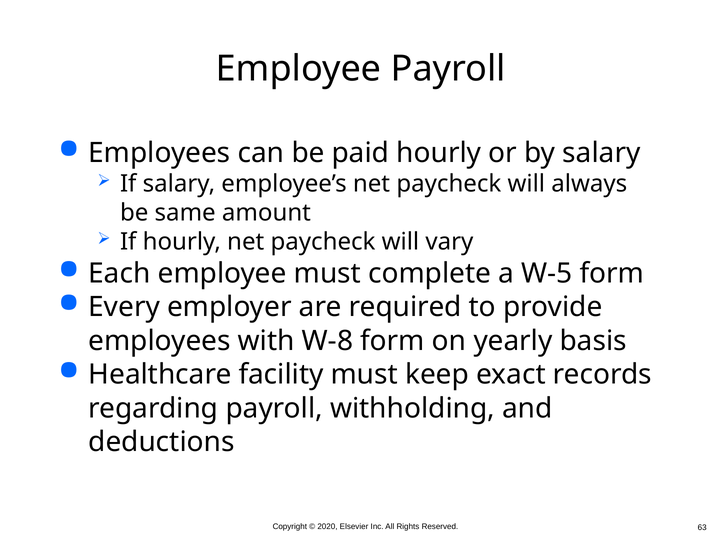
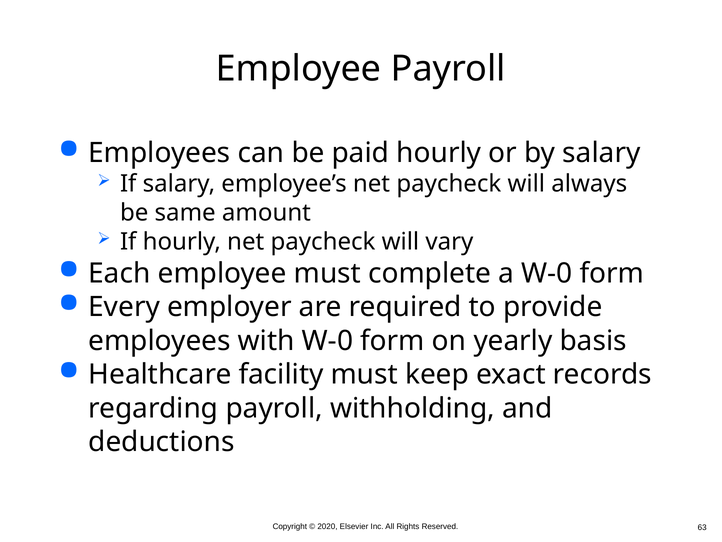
a W-5: W-5 -> W-0
with W-8: W-8 -> W-0
